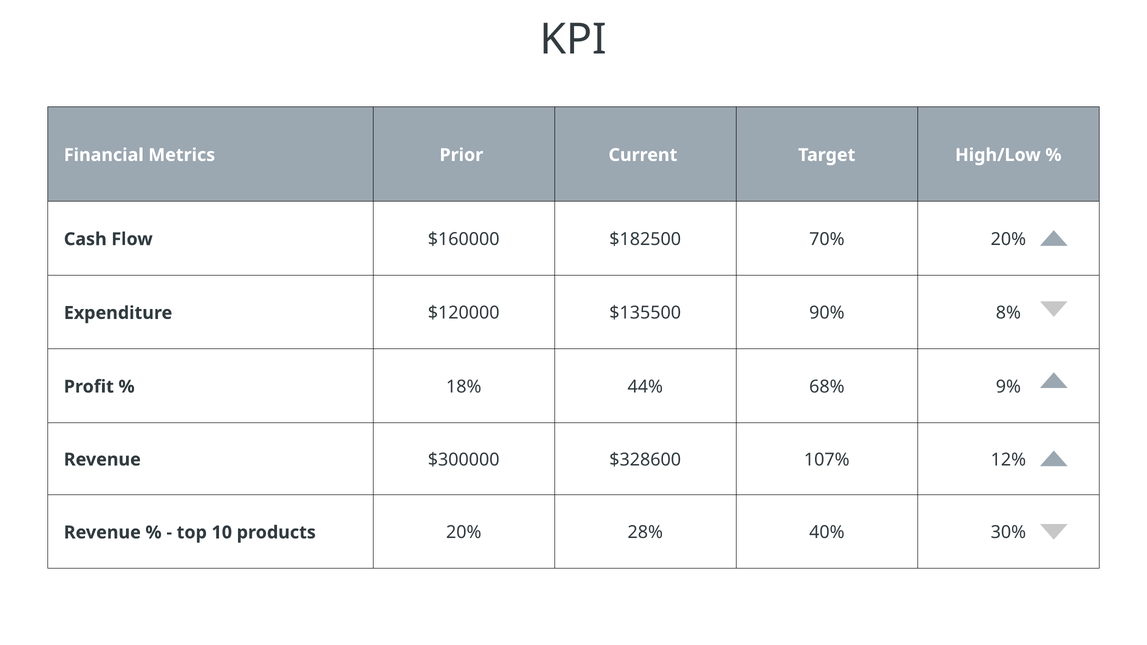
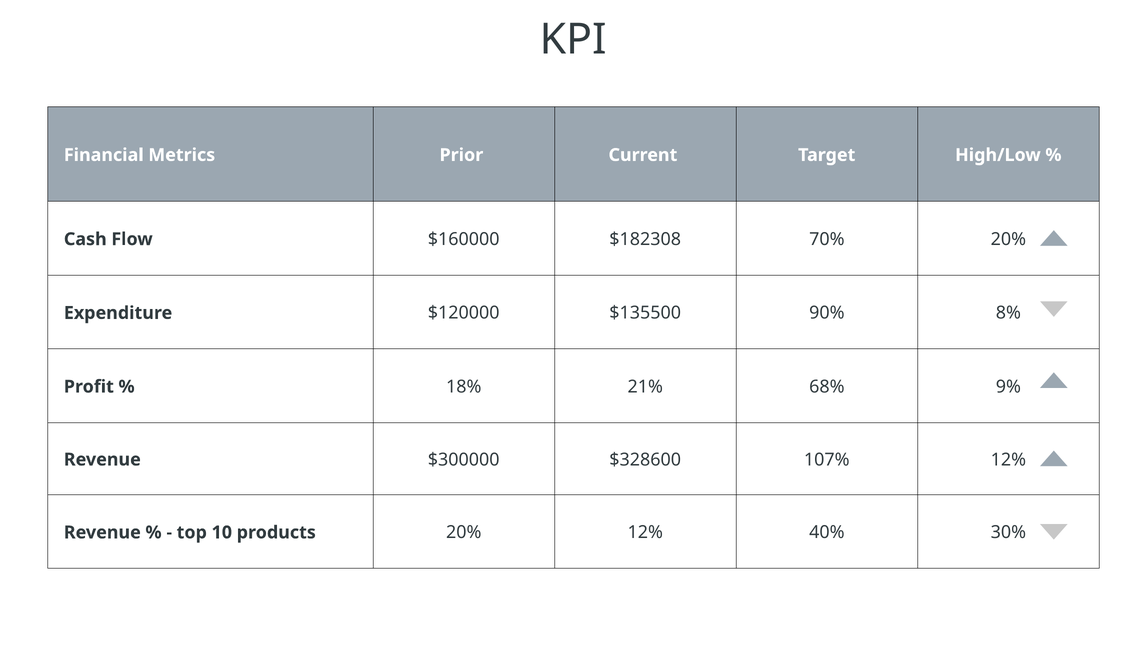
$182500: $182500 -> $182308
44%: 44% -> 21%
20% 28%: 28% -> 12%
